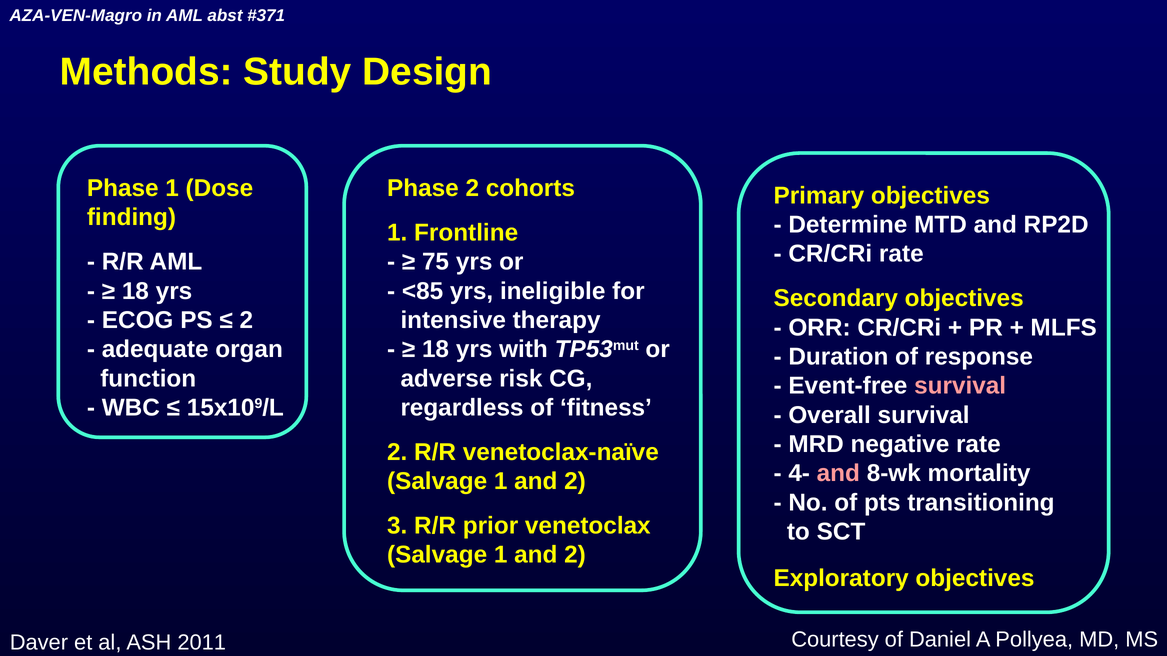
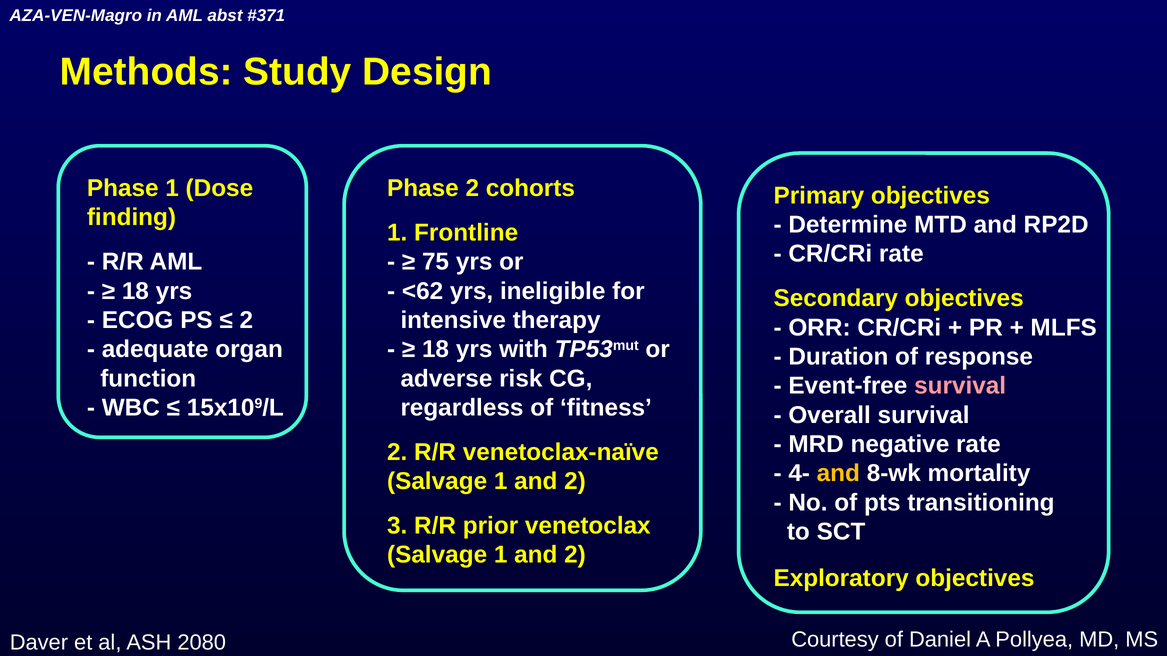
<85: <85 -> <62
and at (838, 474) colour: pink -> yellow
2011: 2011 -> 2080
